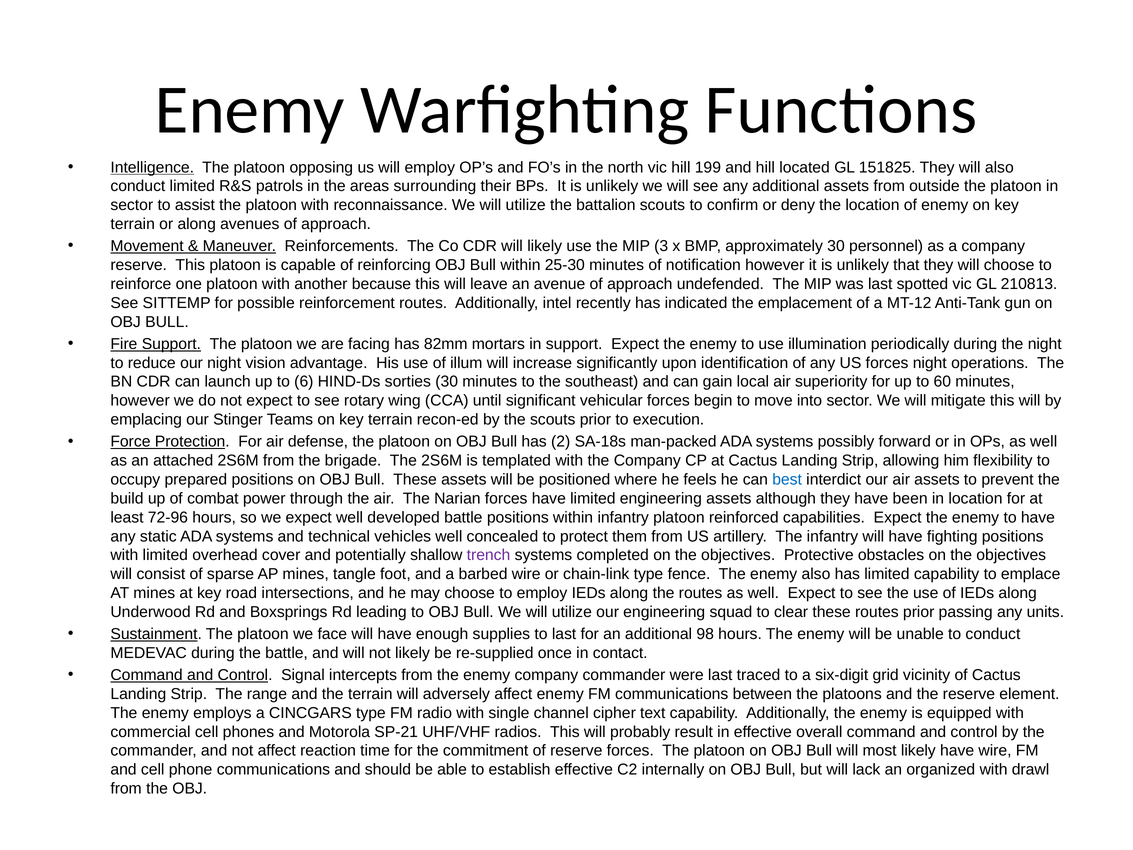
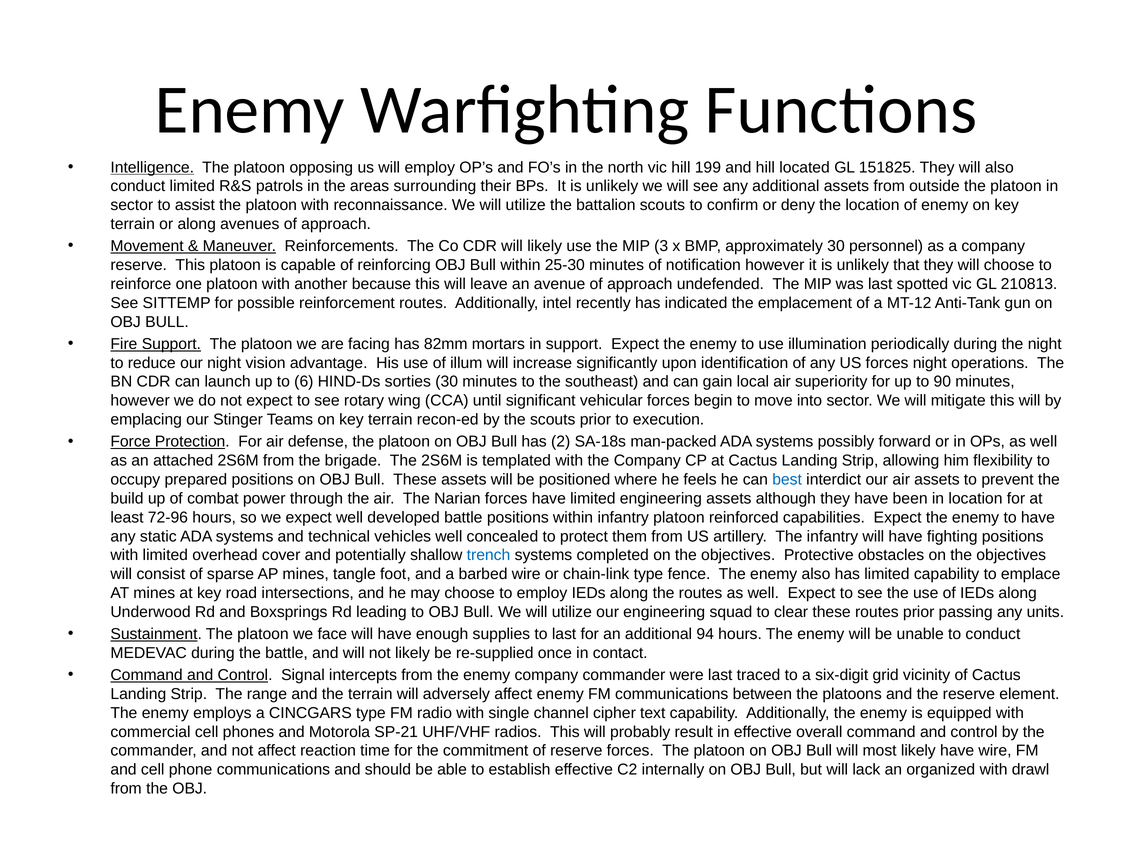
60: 60 -> 90
trench colour: purple -> blue
98: 98 -> 94
